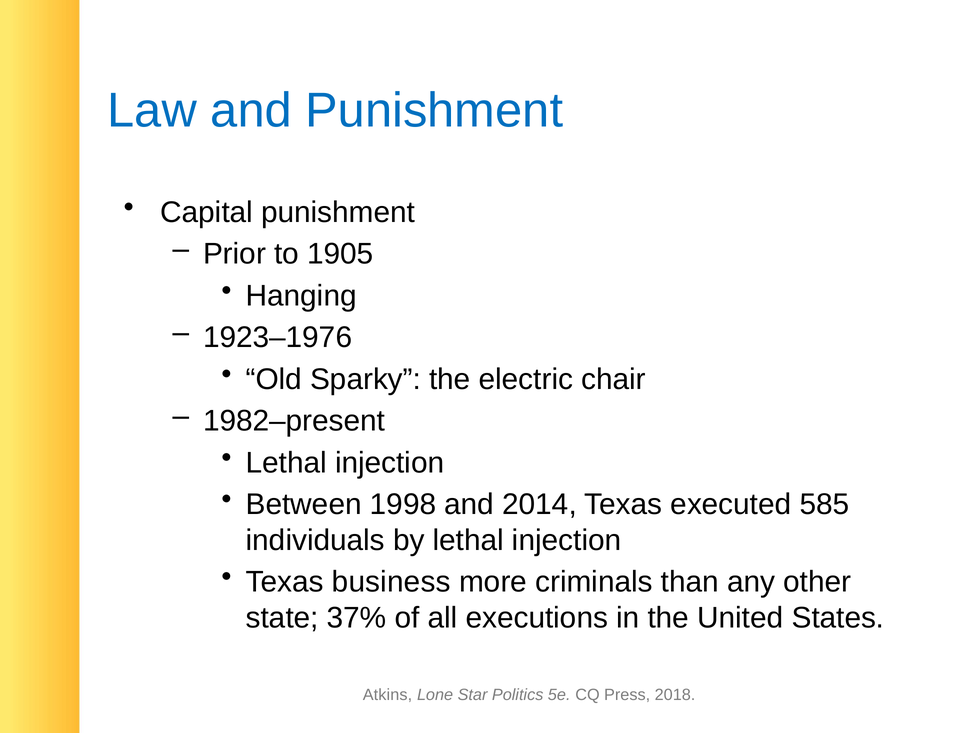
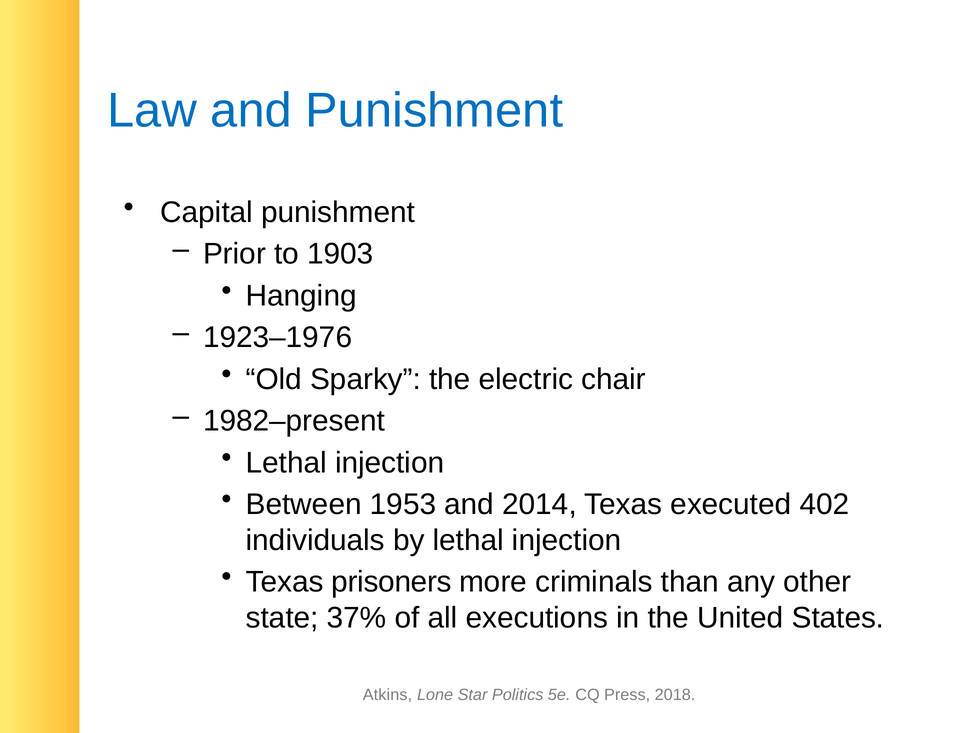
1905: 1905 -> 1903
1998: 1998 -> 1953
585: 585 -> 402
business: business -> prisoners
